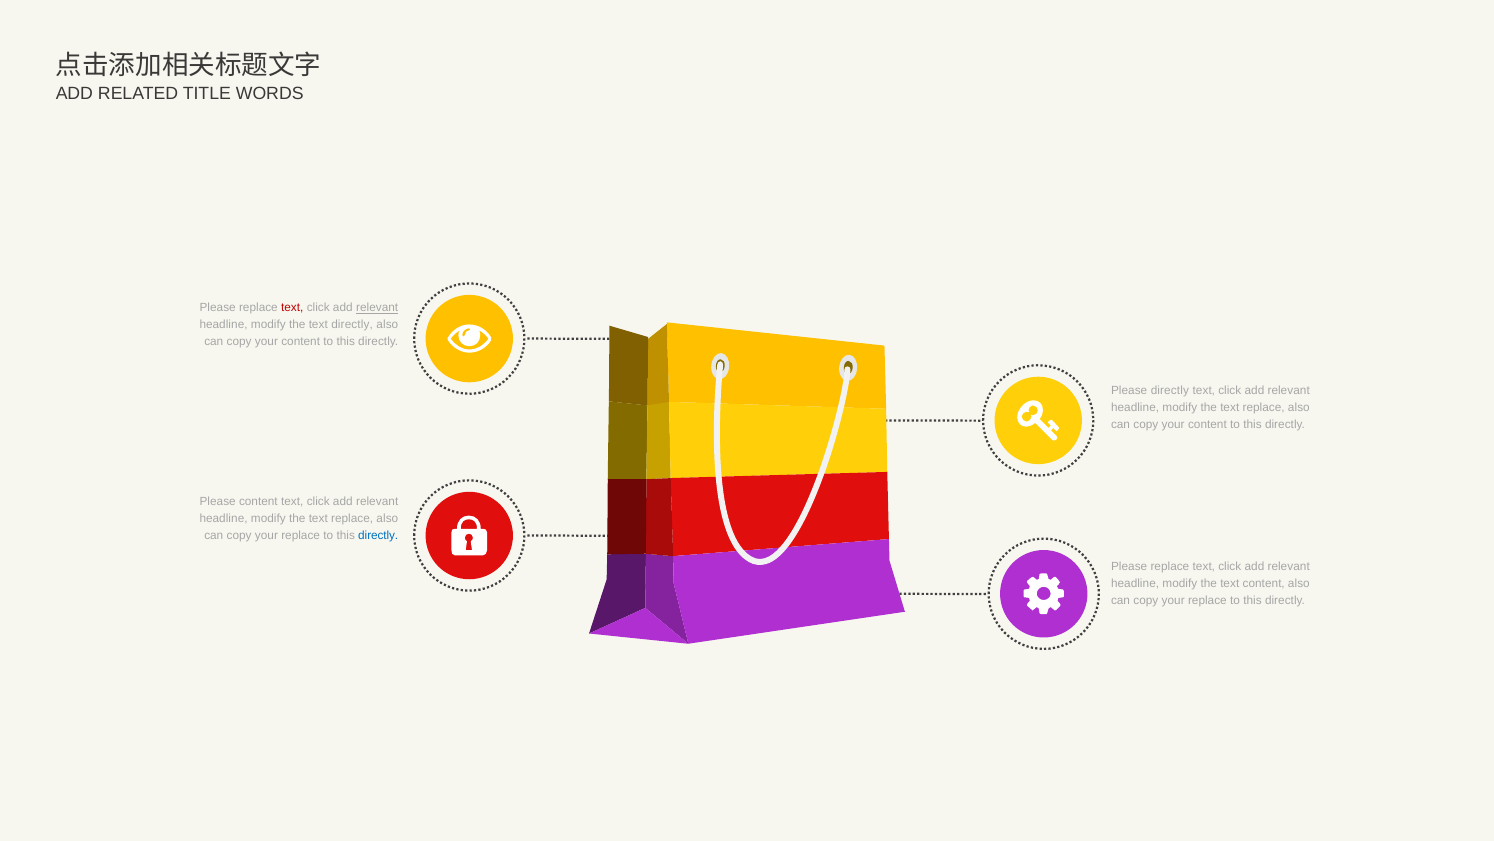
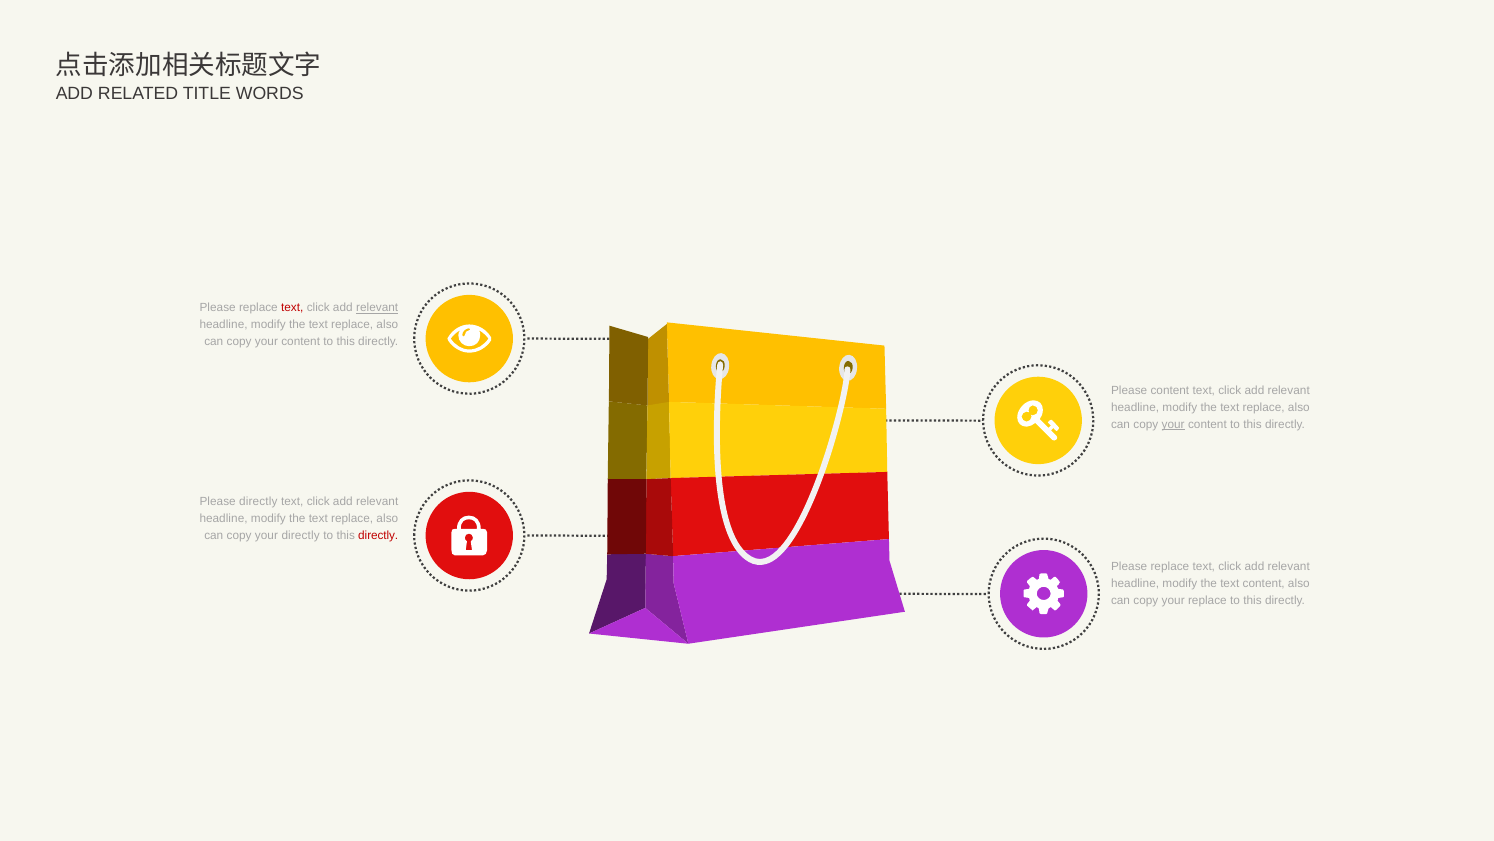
directly at (352, 325): directly -> replace
Please directly: directly -> content
your at (1173, 424) underline: none -> present
Please content: content -> directly
replace at (301, 535): replace -> directly
directly at (378, 535) colour: blue -> red
